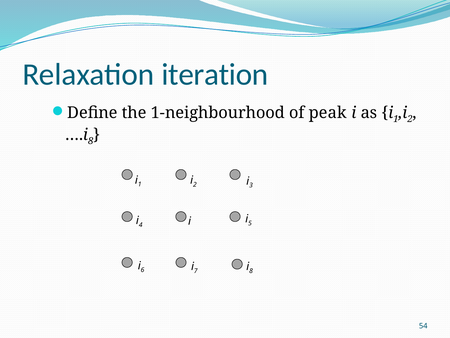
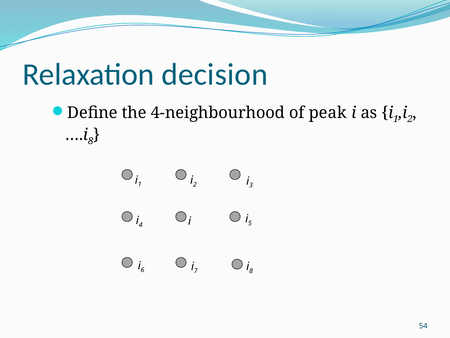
iteration: iteration -> decision
1-neighbourhood: 1-neighbourhood -> 4-neighbourhood
